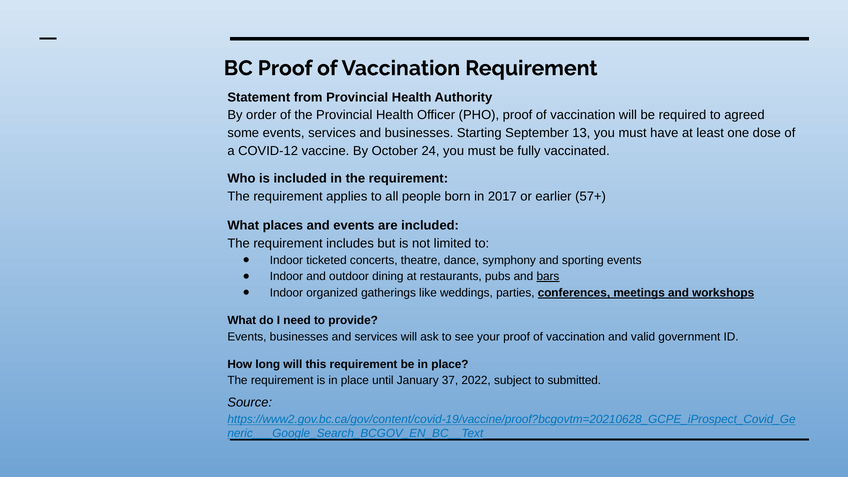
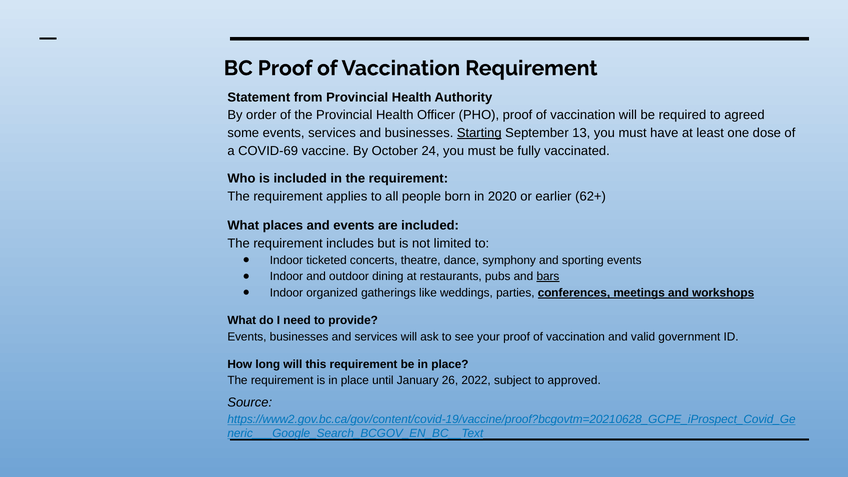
Starting underline: none -> present
COVID-12: COVID-12 -> COVID-69
2017: 2017 -> 2020
57+: 57+ -> 62+
37: 37 -> 26
submitted: submitted -> approved
